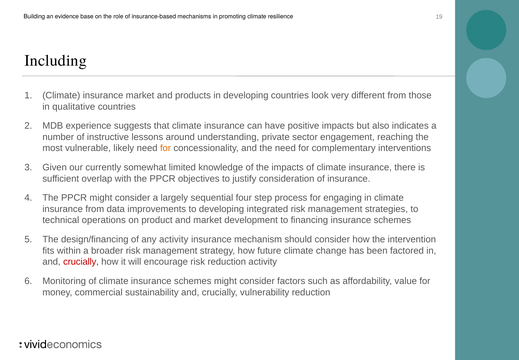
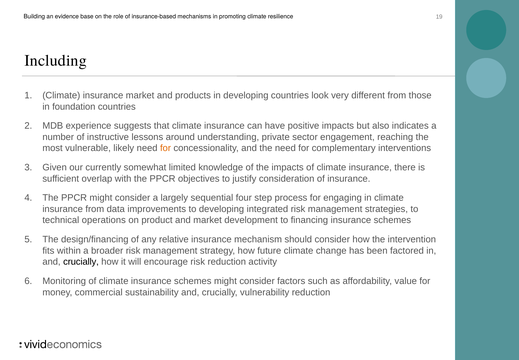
qualitative: qualitative -> foundation
any activity: activity -> relative
crucially at (81, 261) colour: red -> black
